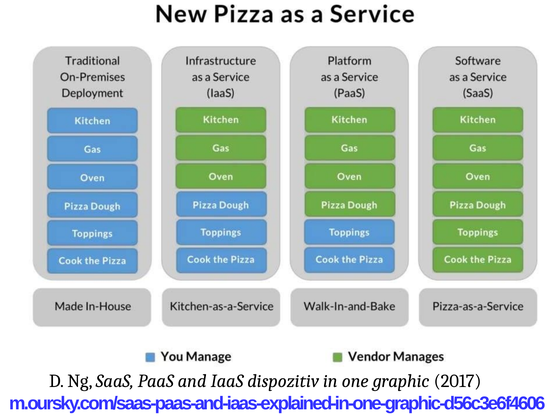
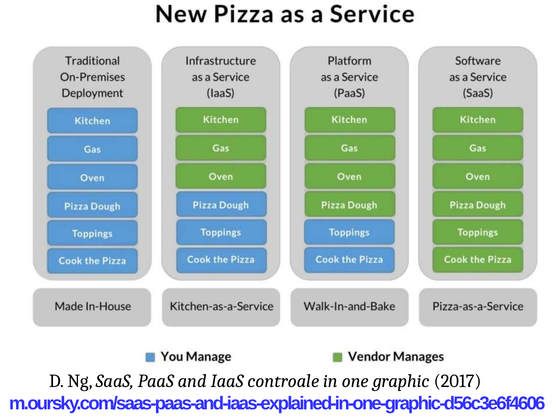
dispozitiv: dispozitiv -> controale
